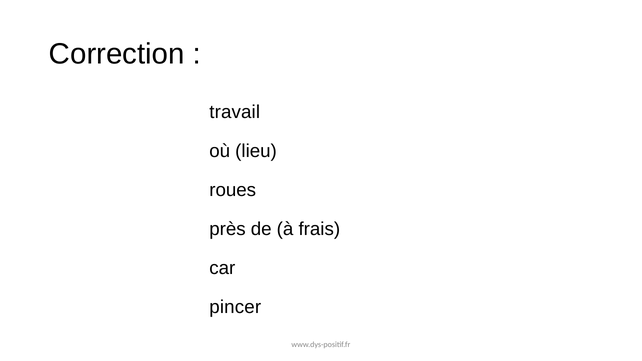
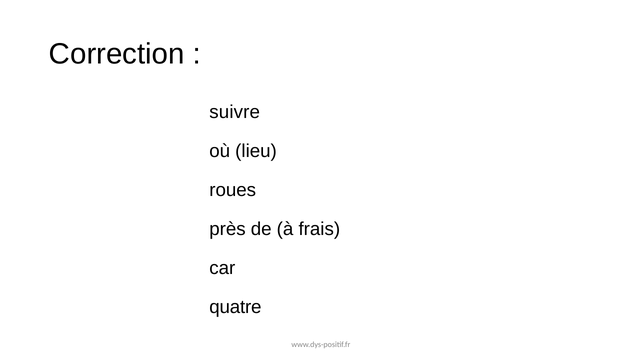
travail: travail -> suivre
pincer: pincer -> quatre
